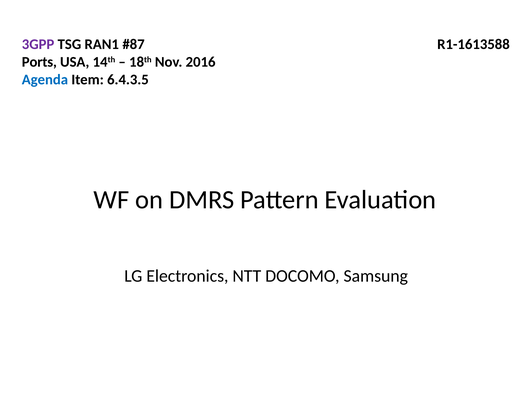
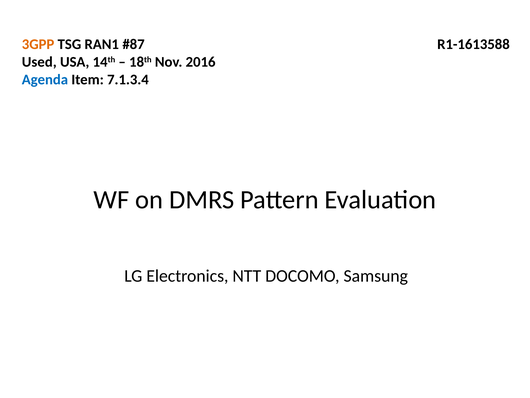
3GPP colour: purple -> orange
Ports: Ports -> Used
6.4.3.5: 6.4.3.5 -> 7.1.3.4
